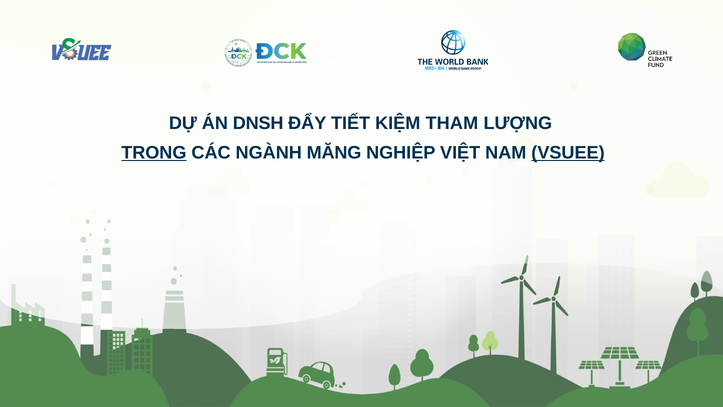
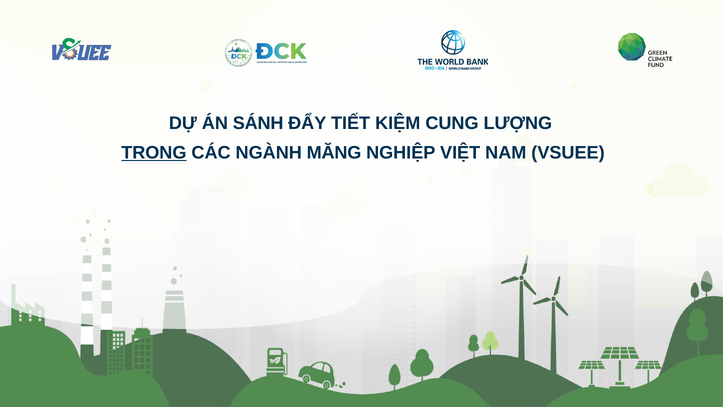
DNSH: DNSH -> SÁNH
THAM: THAM -> CUNG
VSUEE underline: present -> none
